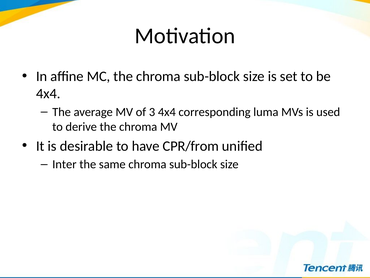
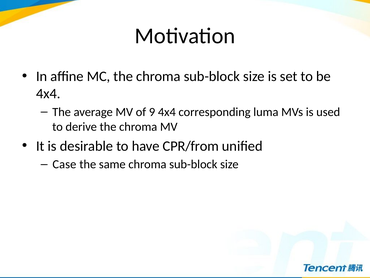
3: 3 -> 9
Inter: Inter -> Case
